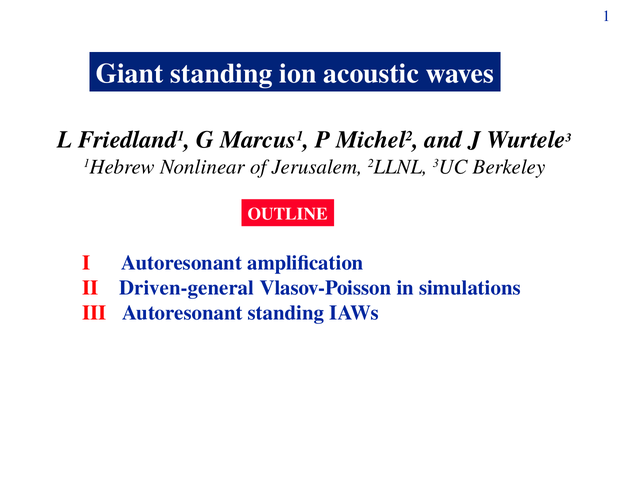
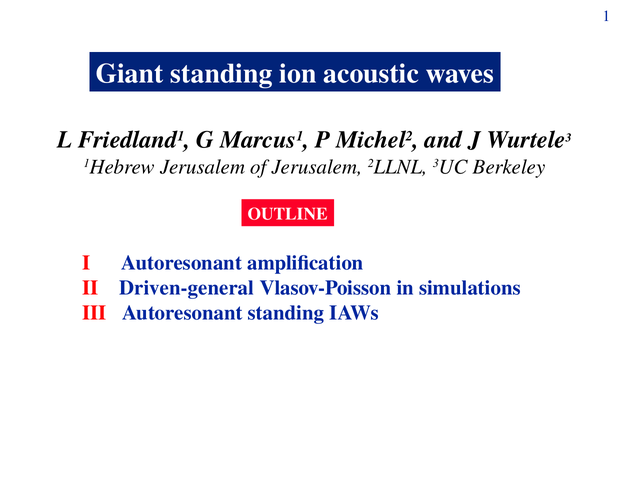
1Hebrew Nonlinear: Nonlinear -> Jerusalem
